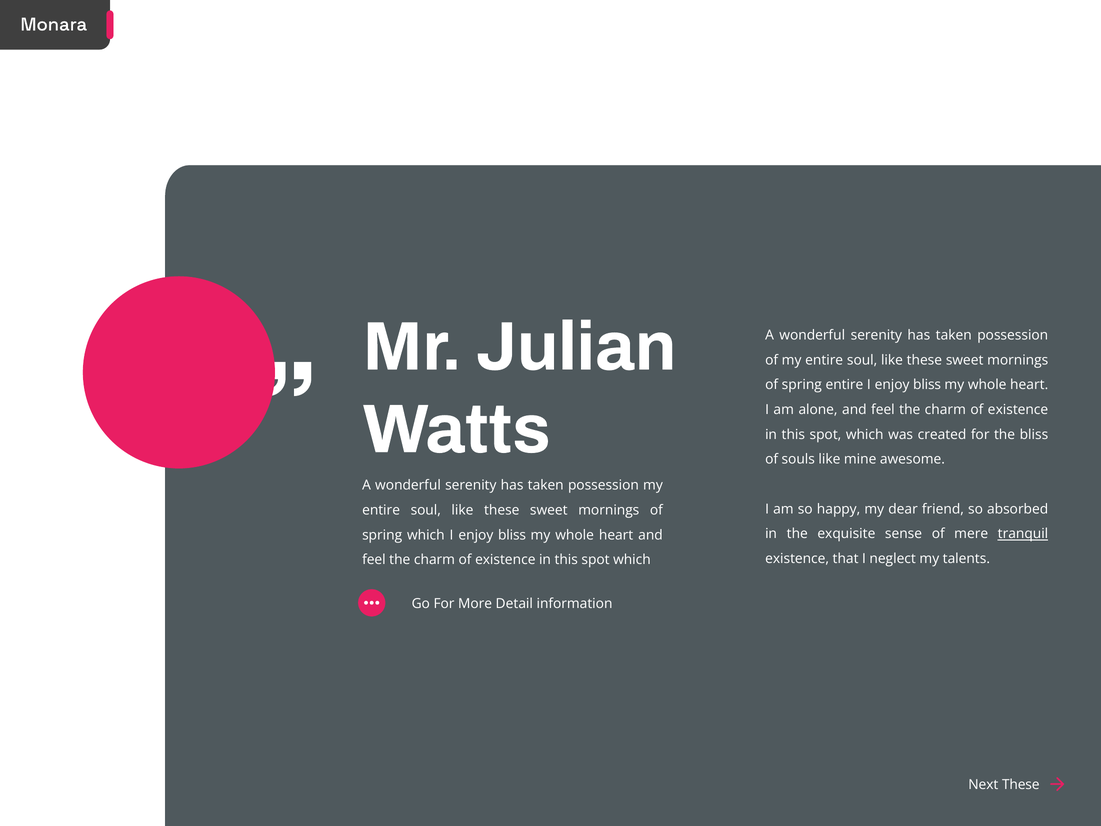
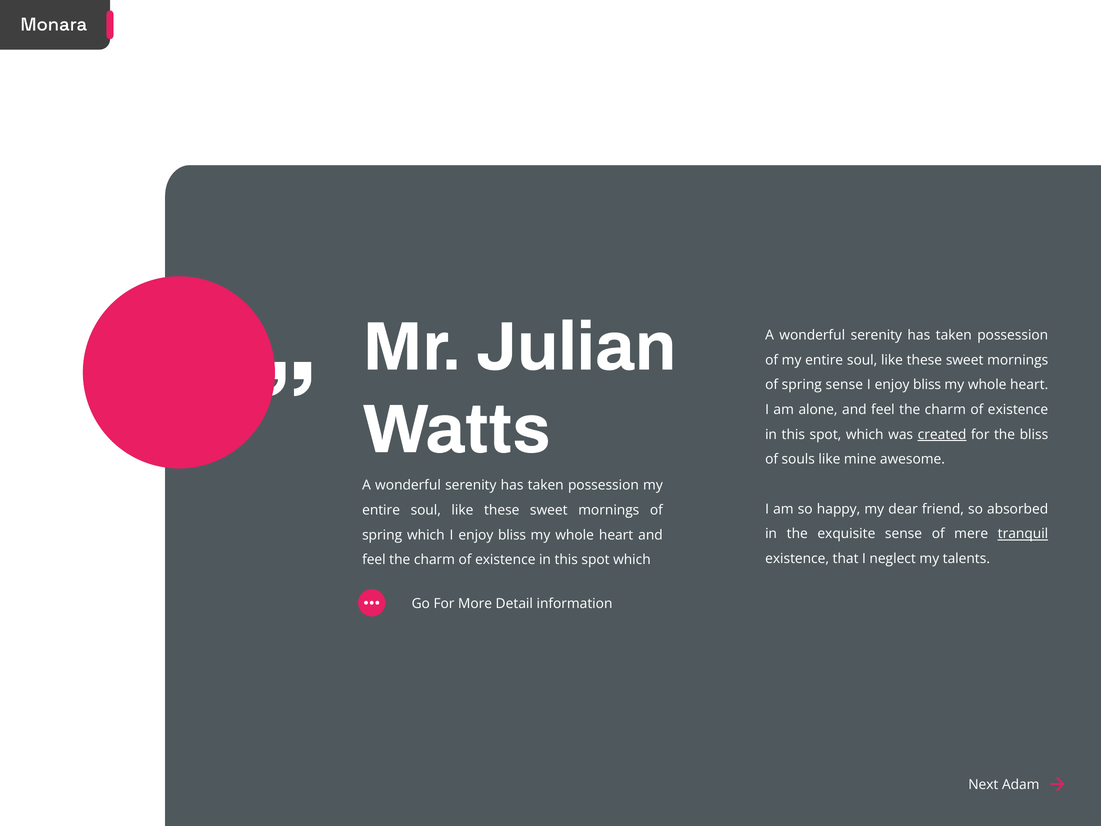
spring entire: entire -> sense
created underline: none -> present
Next These: These -> Adam
